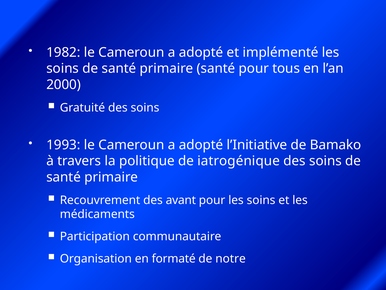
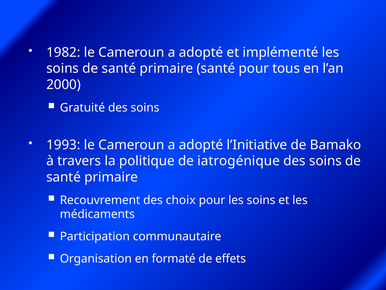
avant: avant -> choix
notre: notre -> effets
